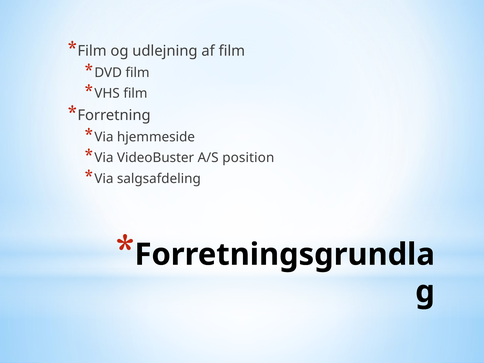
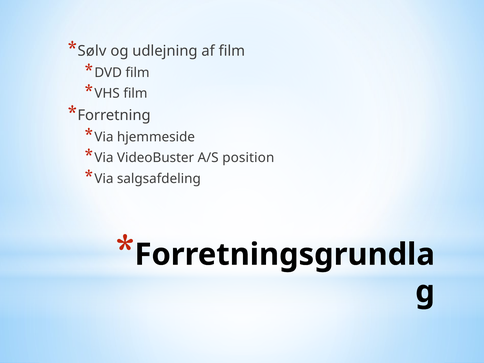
Film at (92, 51): Film -> Sølv
